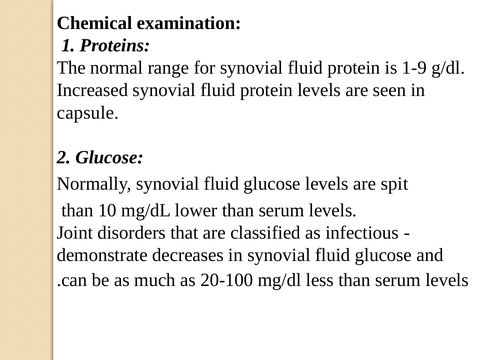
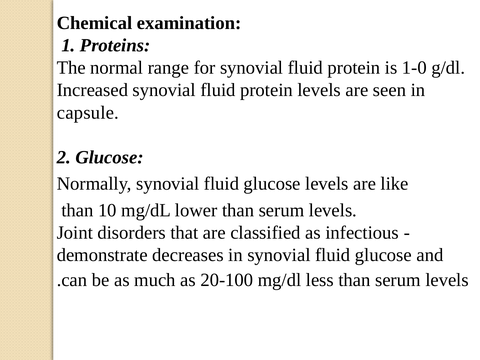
1-9: 1-9 -> 1-0
spit: spit -> like
